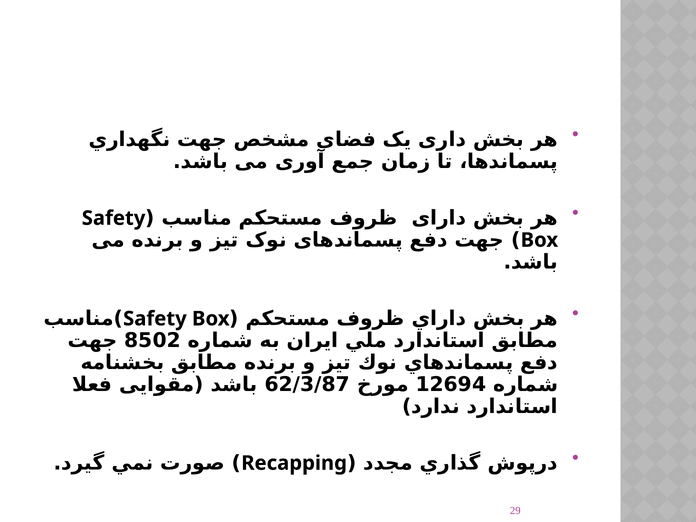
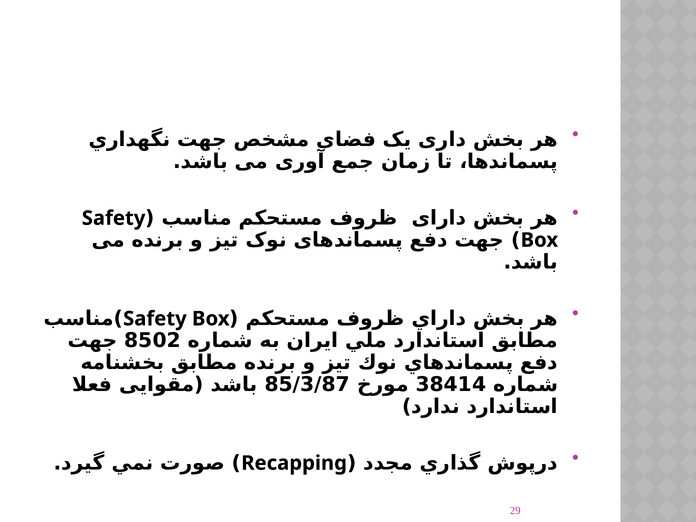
62/3/87: 62/3/87 -> 85/3/87
12694: 12694 -> 38414
